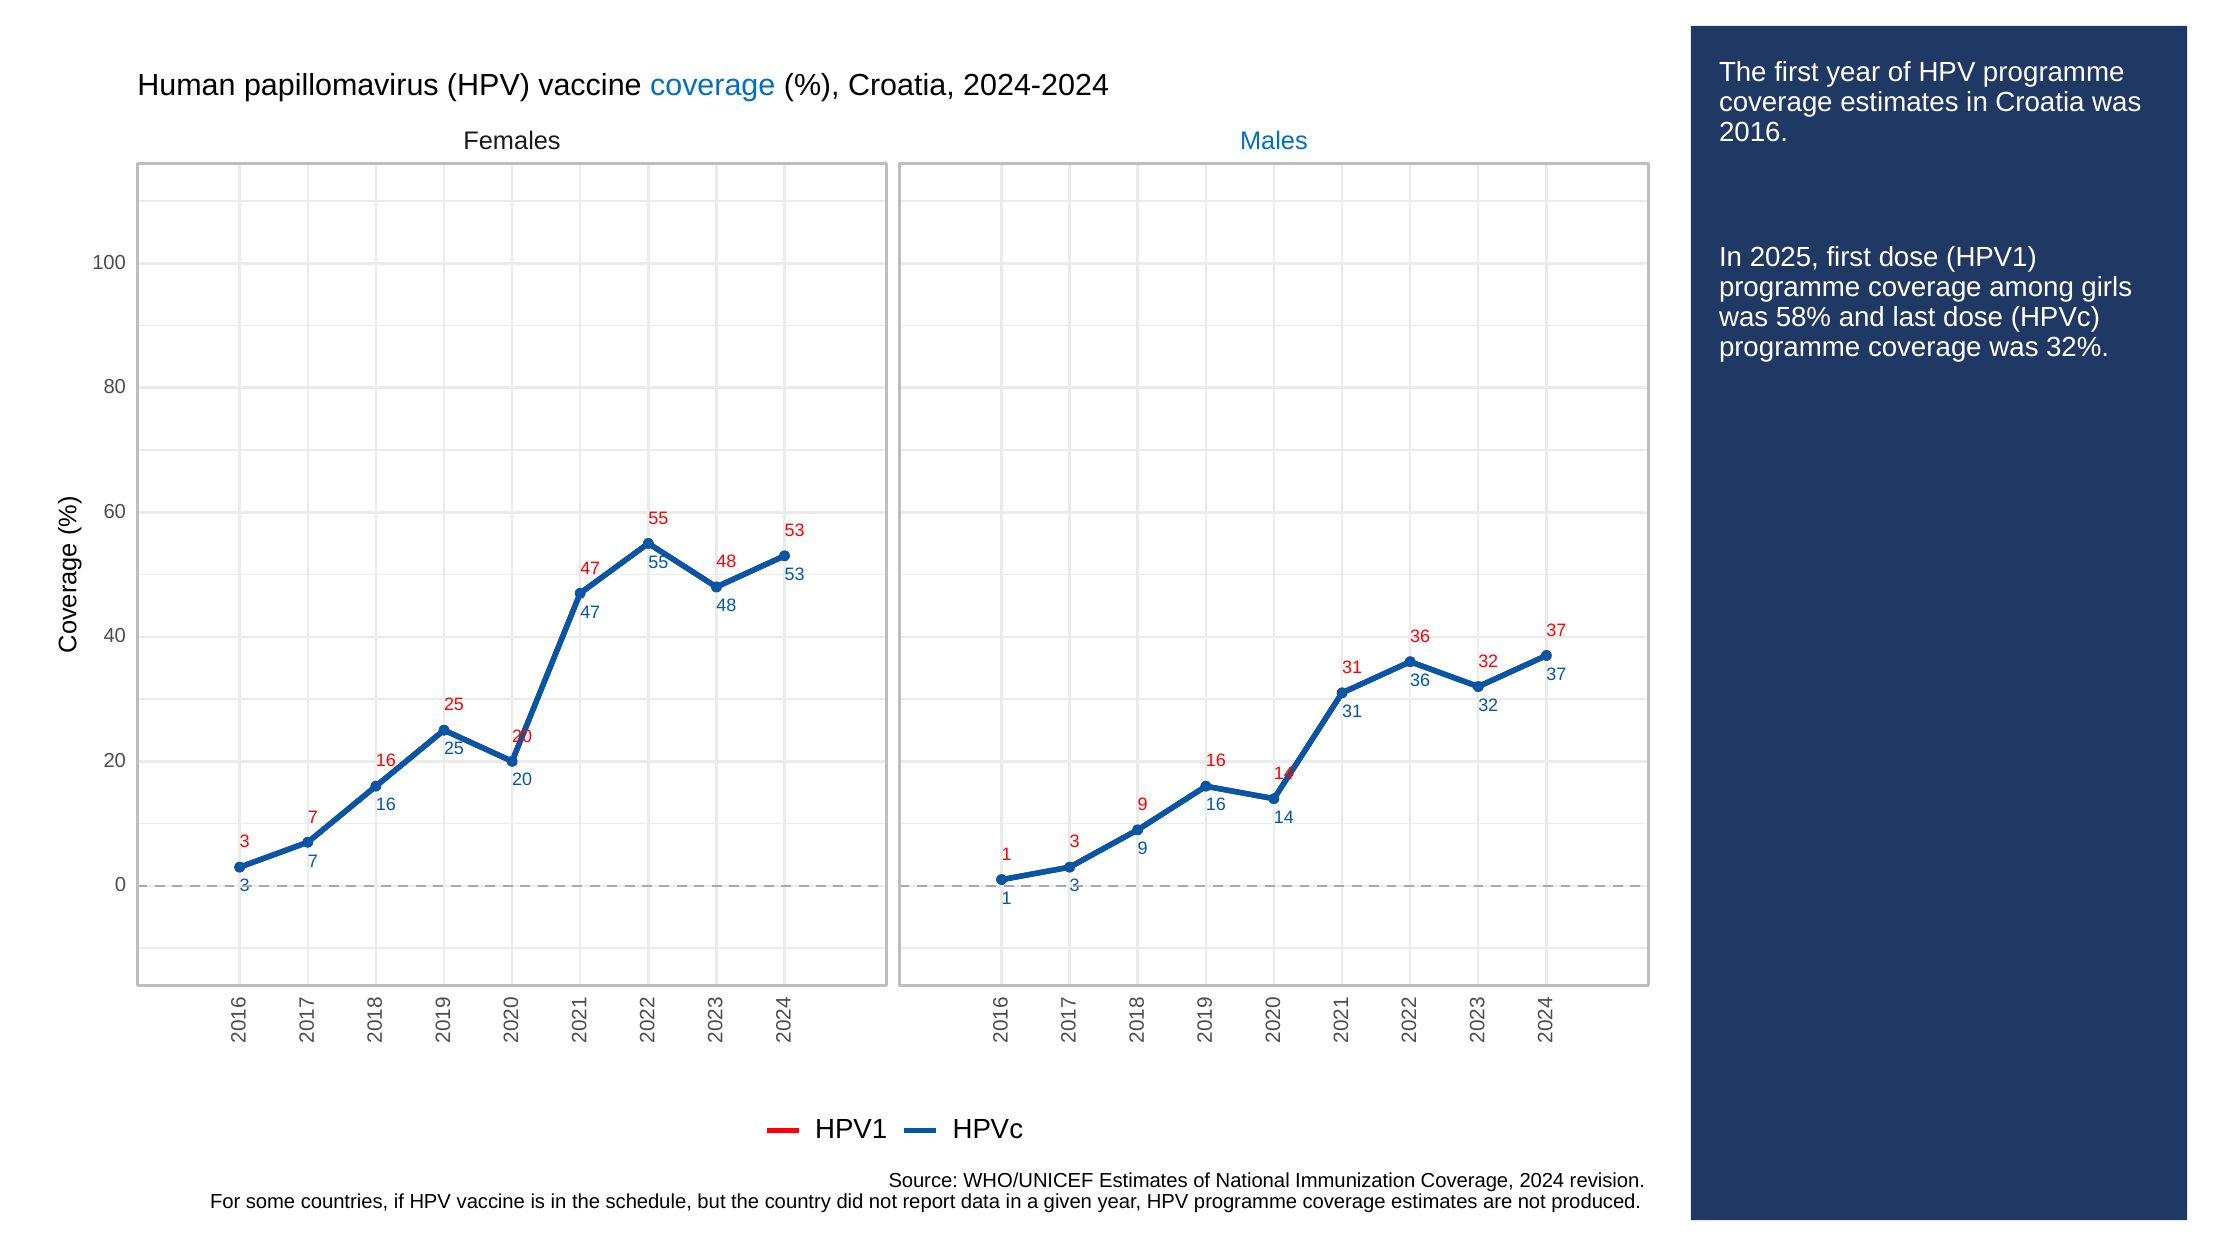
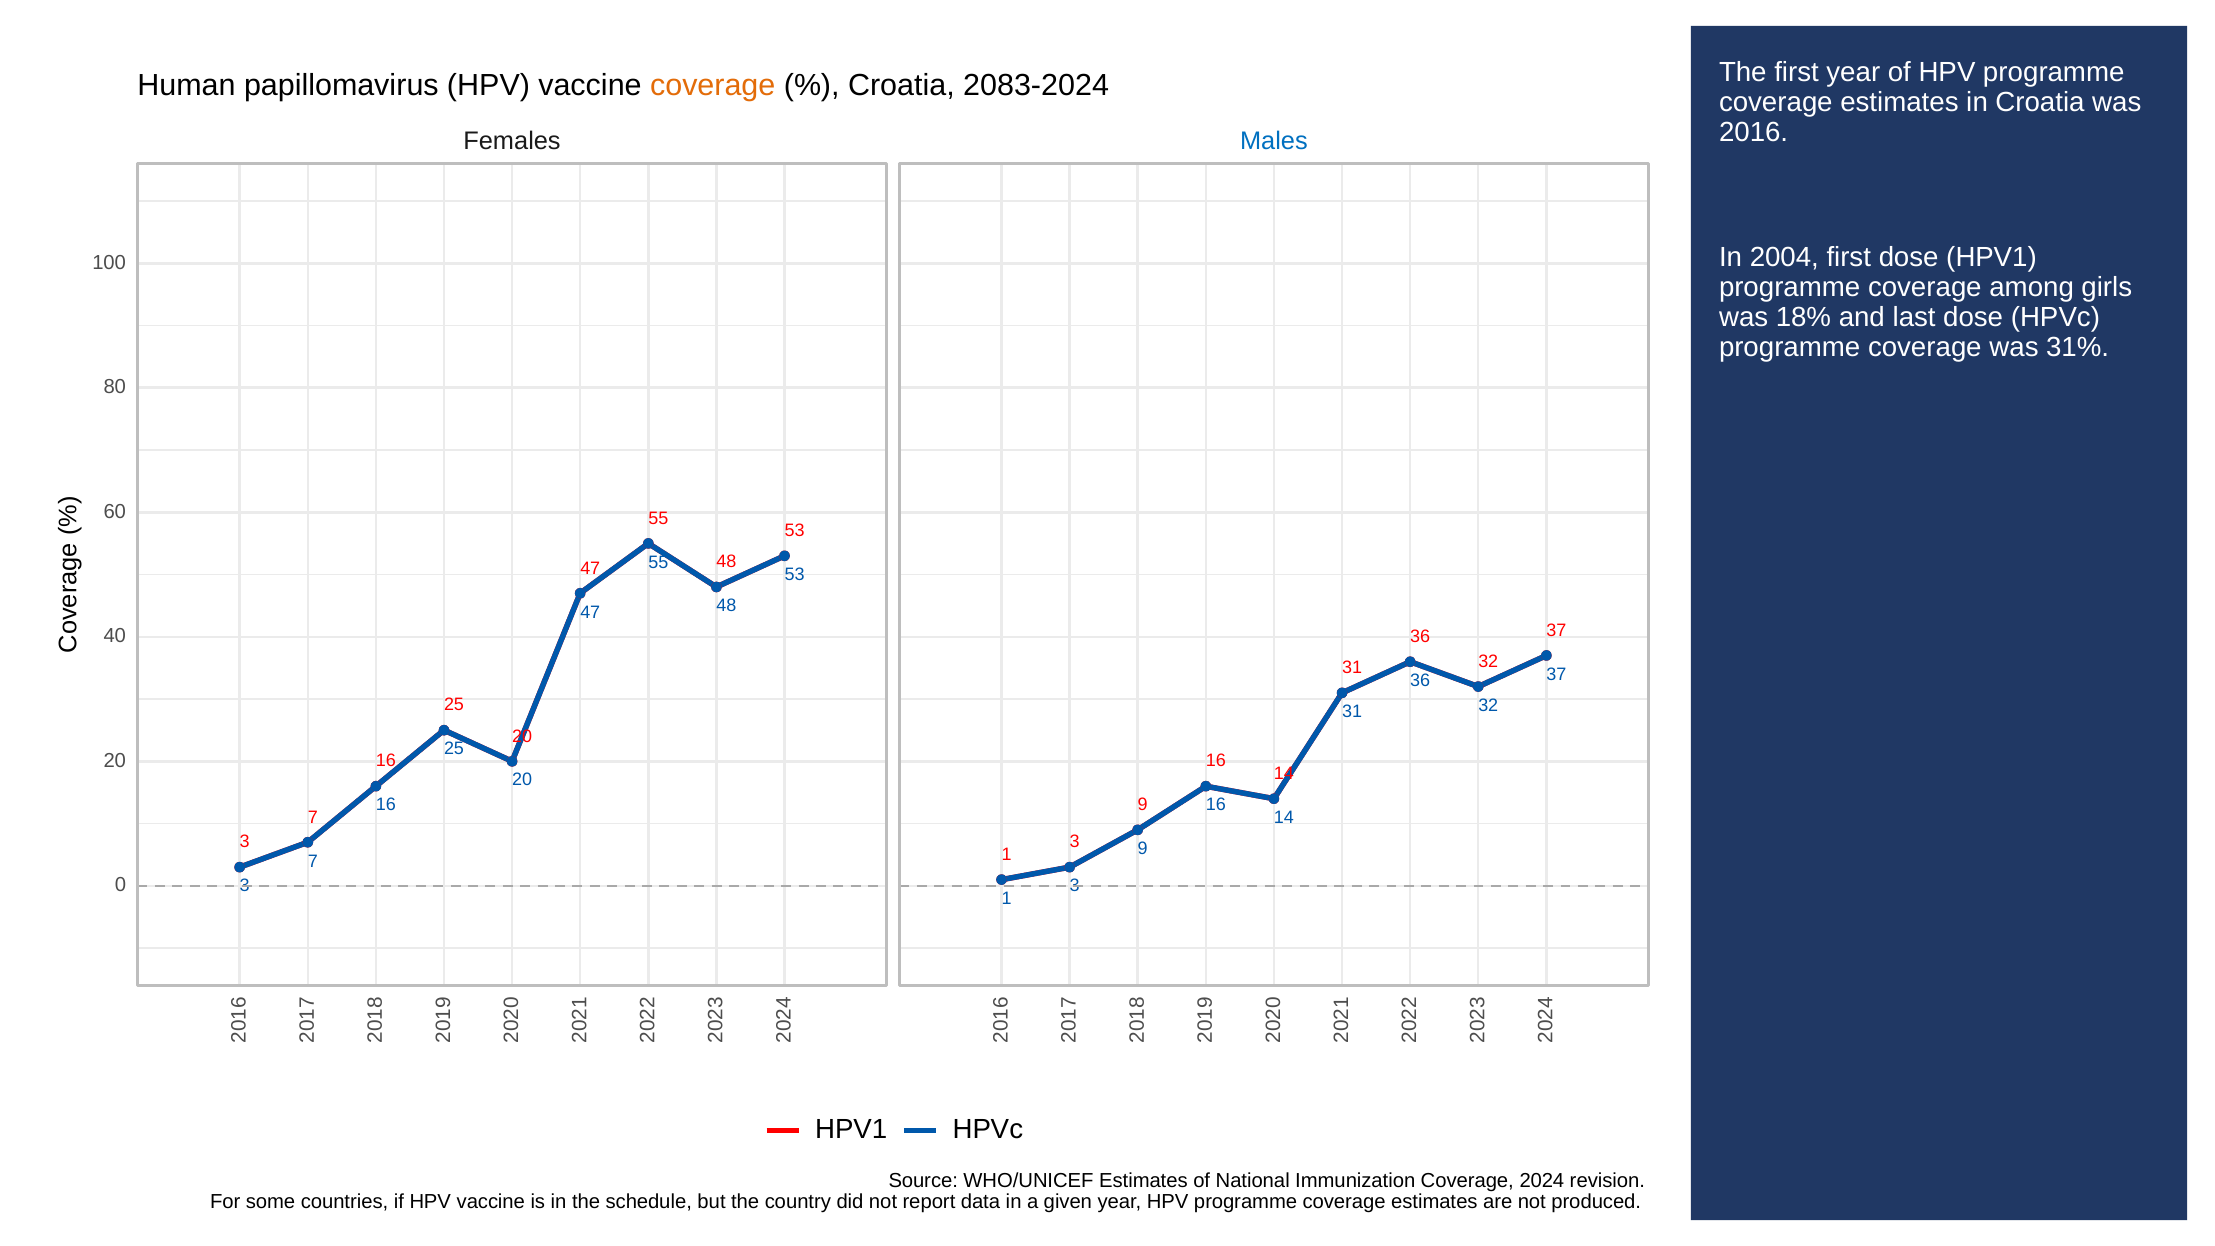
coverage at (713, 86) colour: blue -> orange
2024-2024: 2024-2024 -> 2083-2024
2025: 2025 -> 2004
58%: 58% -> 18%
32%: 32% -> 31%
